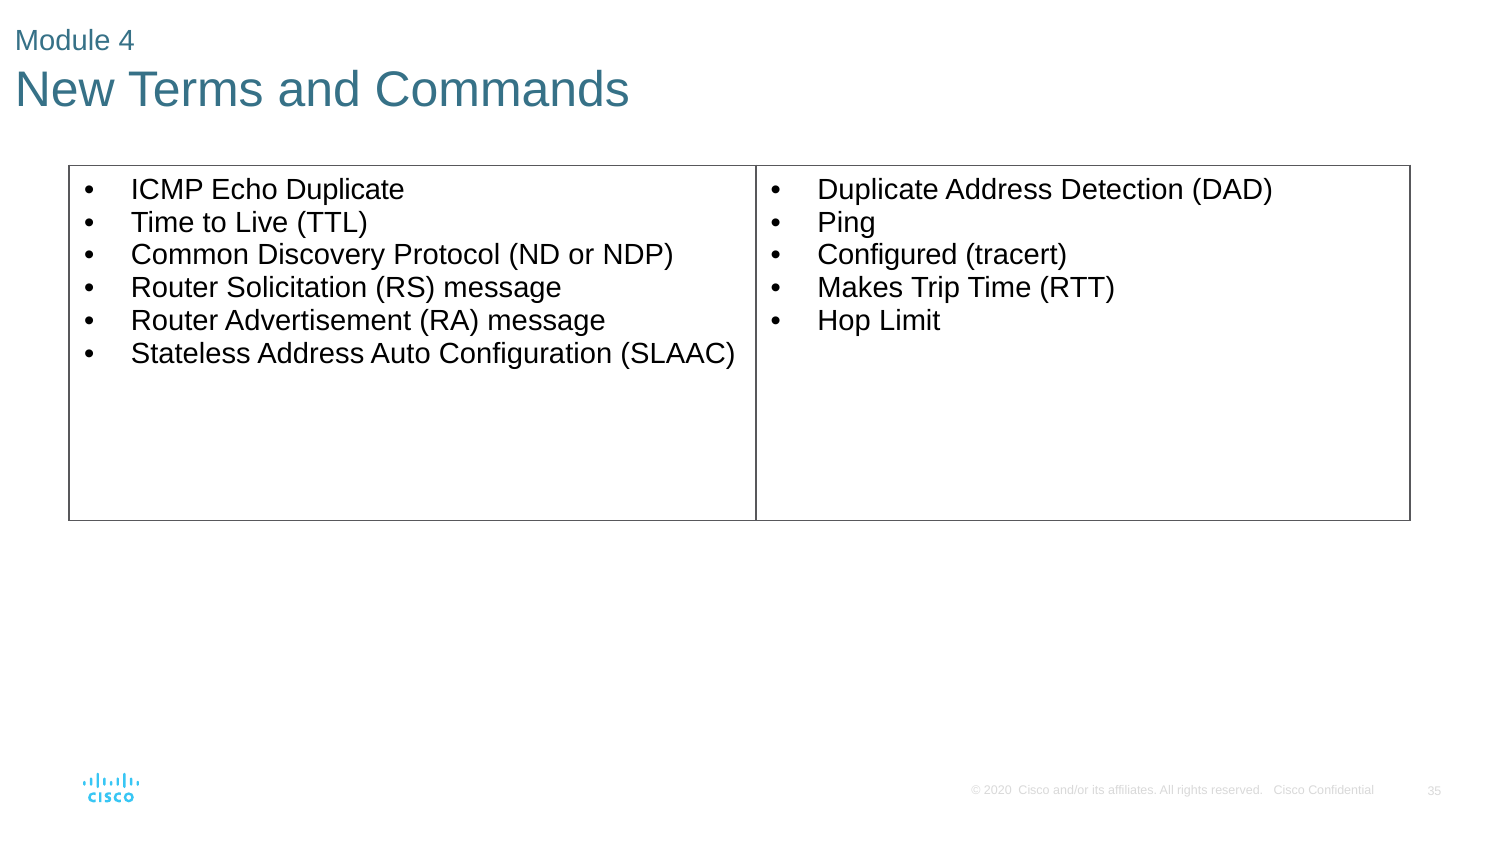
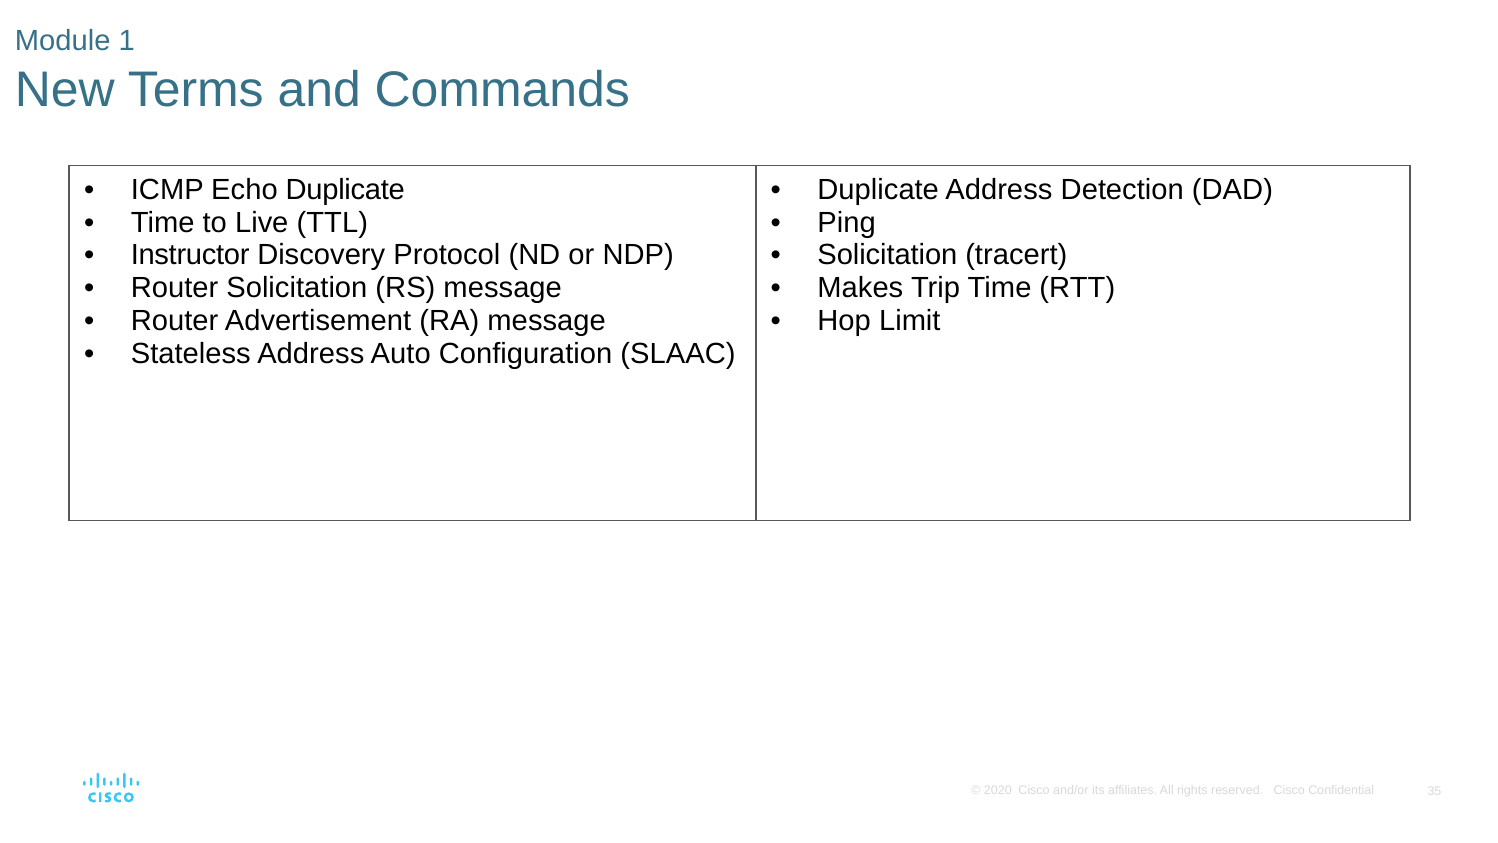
4: 4 -> 1
Common: Common -> Instructor
Configured at (888, 255): Configured -> Solicitation
